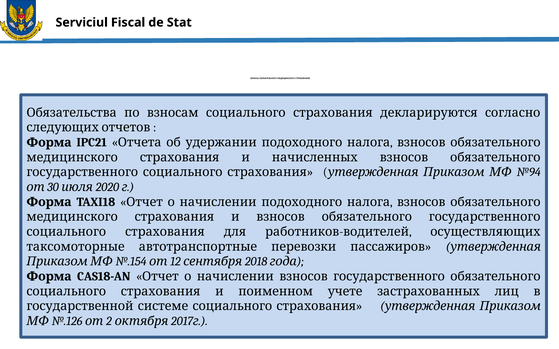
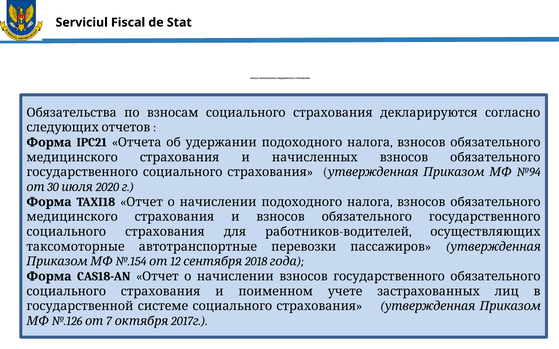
2: 2 -> 7
